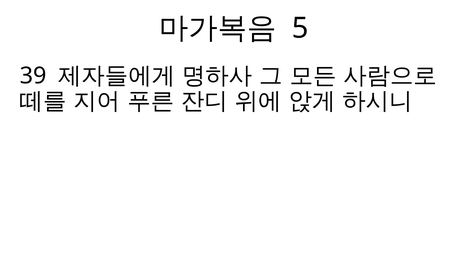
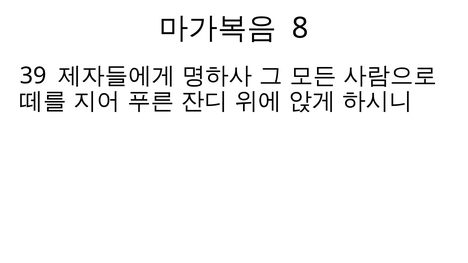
5: 5 -> 8
